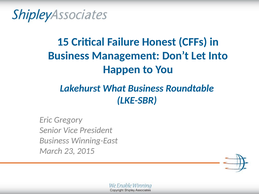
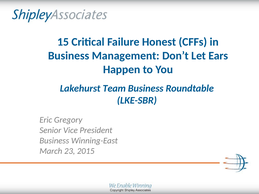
Into: Into -> Ears
What: What -> Team
